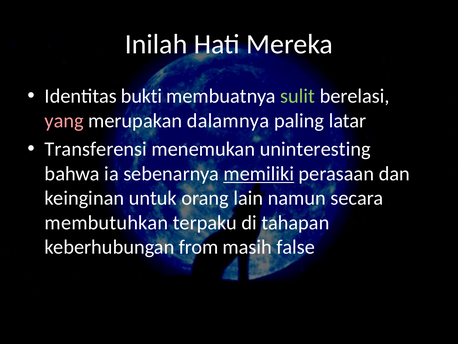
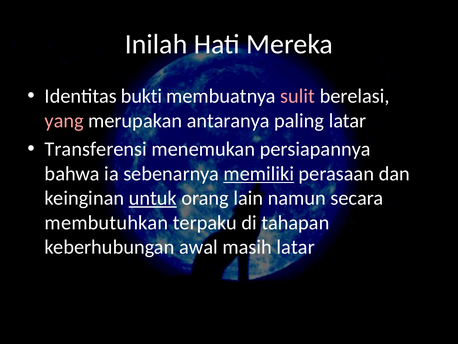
sulit colour: light green -> pink
dalamnya: dalamnya -> antaranya
uninteresting: uninteresting -> persiapannya
untuk underline: none -> present
from: from -> awal
masih false: false -> latar
